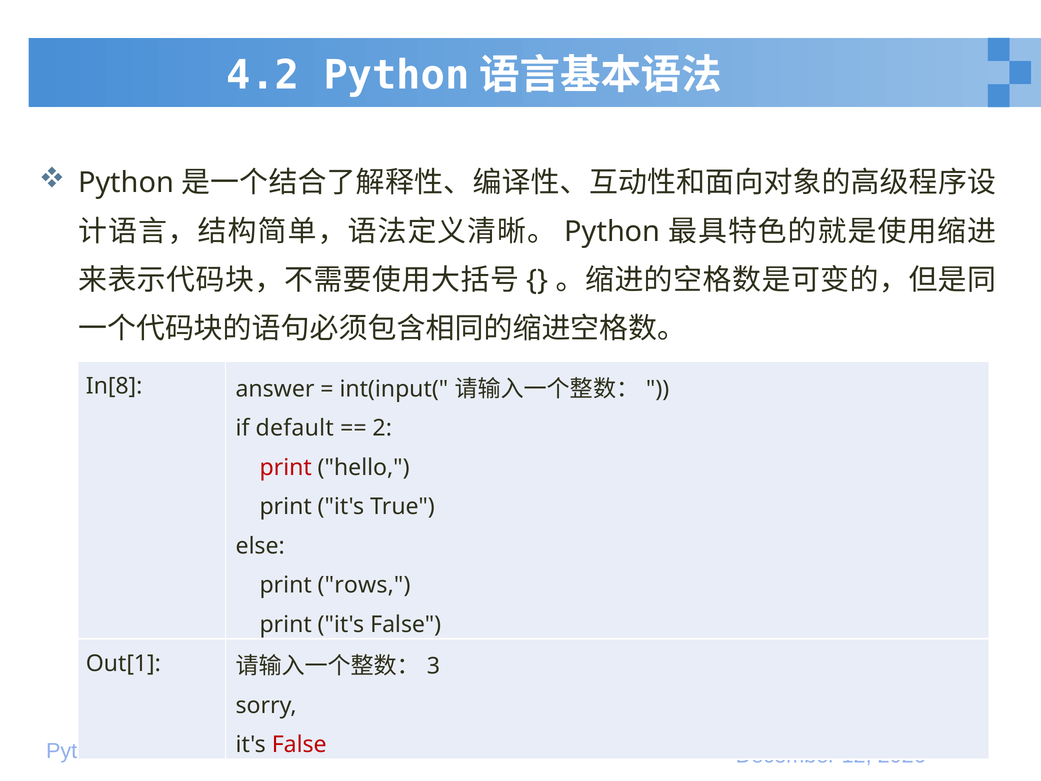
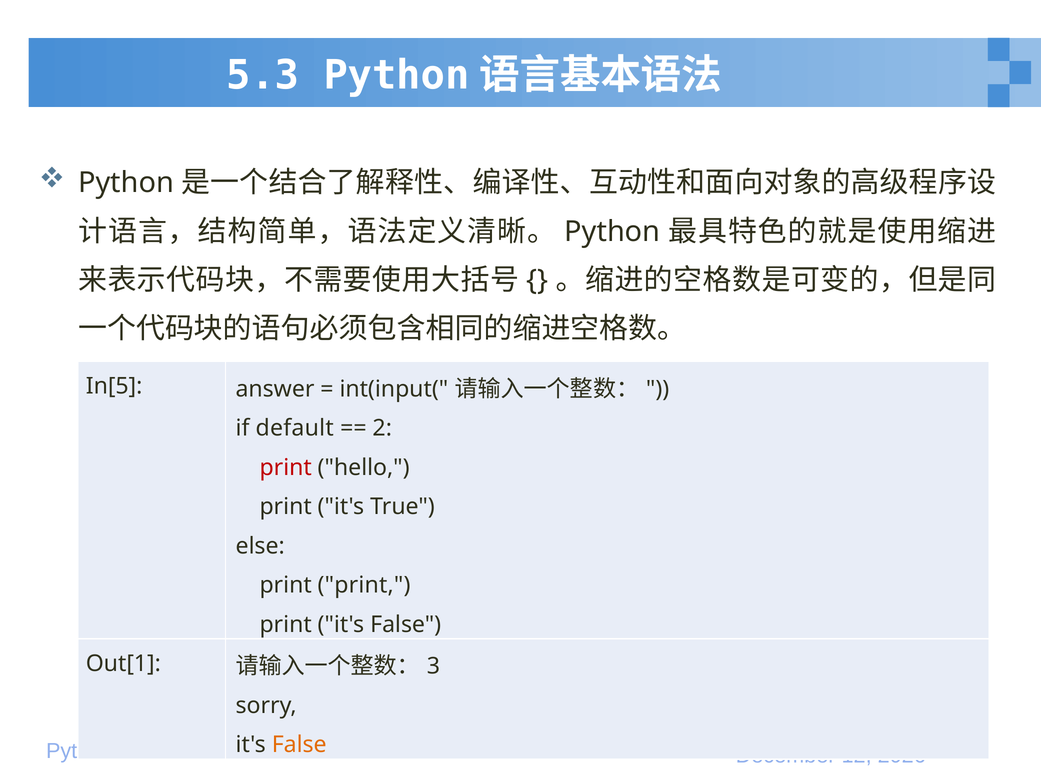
4.2: 4.2 -> 5.3
In[8: In[8 -> In[5
rows at (364, 585): rows -> print
False at (299, 745) colour: red -> orange
